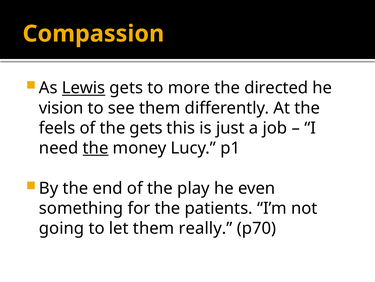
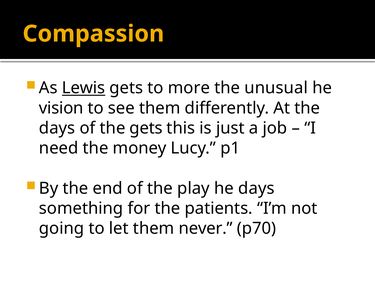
directed: directed -> unusual
feels at (57, 128): feels -> days
the at (96, 148) underline: present -> none
he even: even -> days
really: really -> never
